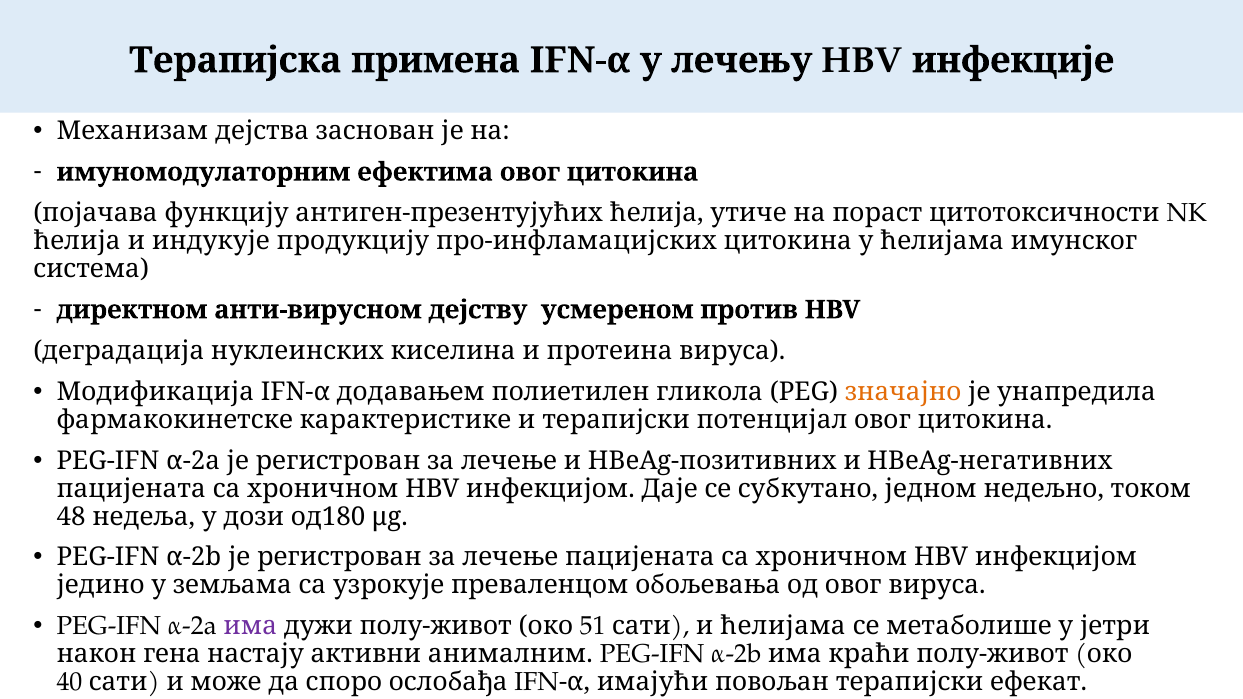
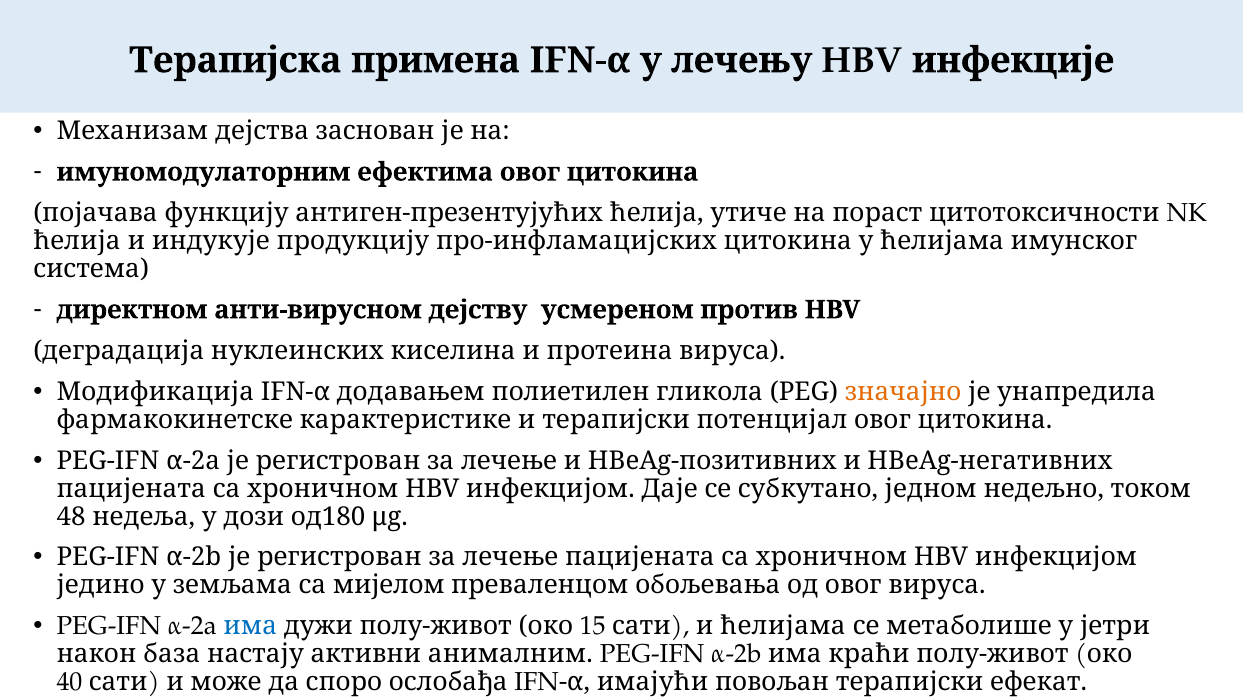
узрокује: узрокује -> мијелом
има at (250, 626) colour: purple -> blue
51: 51 -> 15
гена: гена -> база
